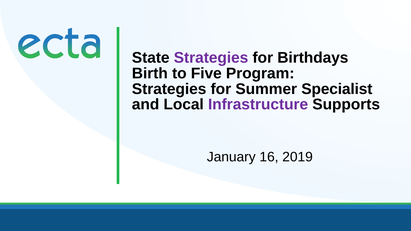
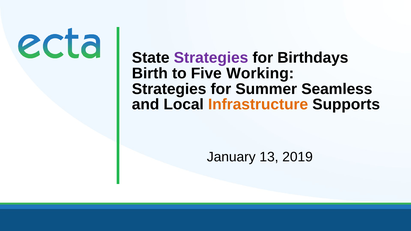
Program: Program -> Working
Specialist: Specialist -> Seamless
Infrastructure colour: purple -> orange
16: 16 -> 13
